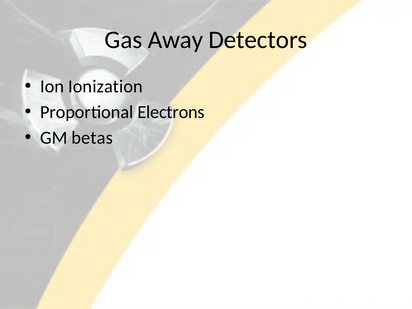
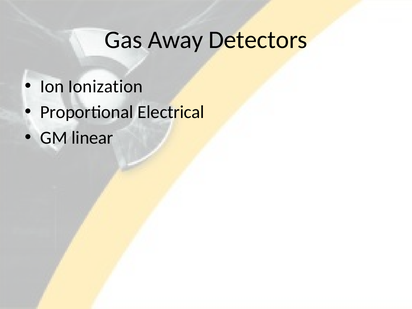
Electrons: Electrons -> Electrical
betas: betas -> linear
